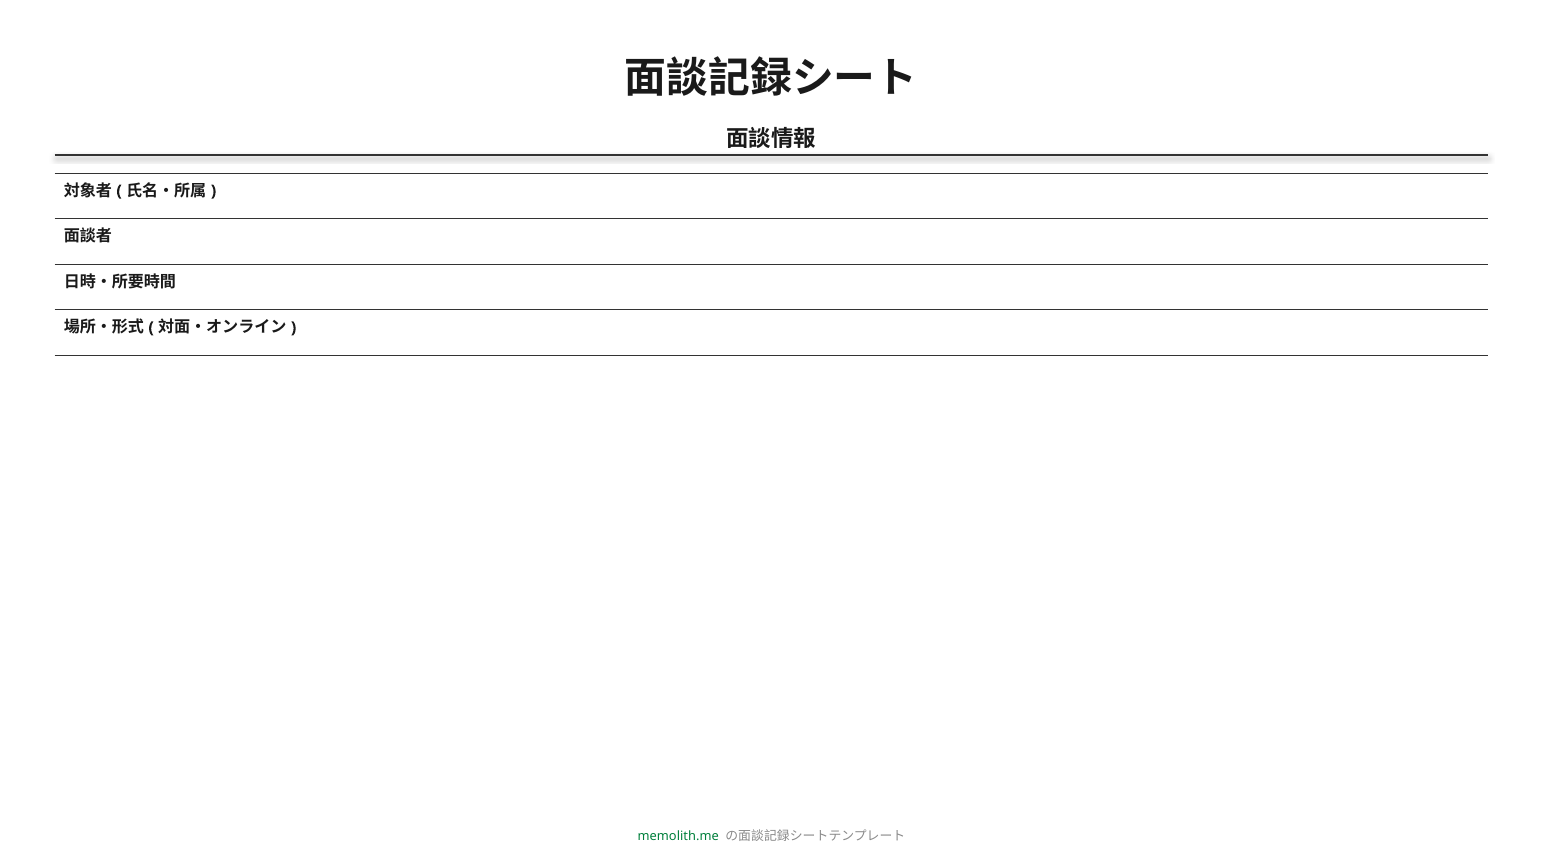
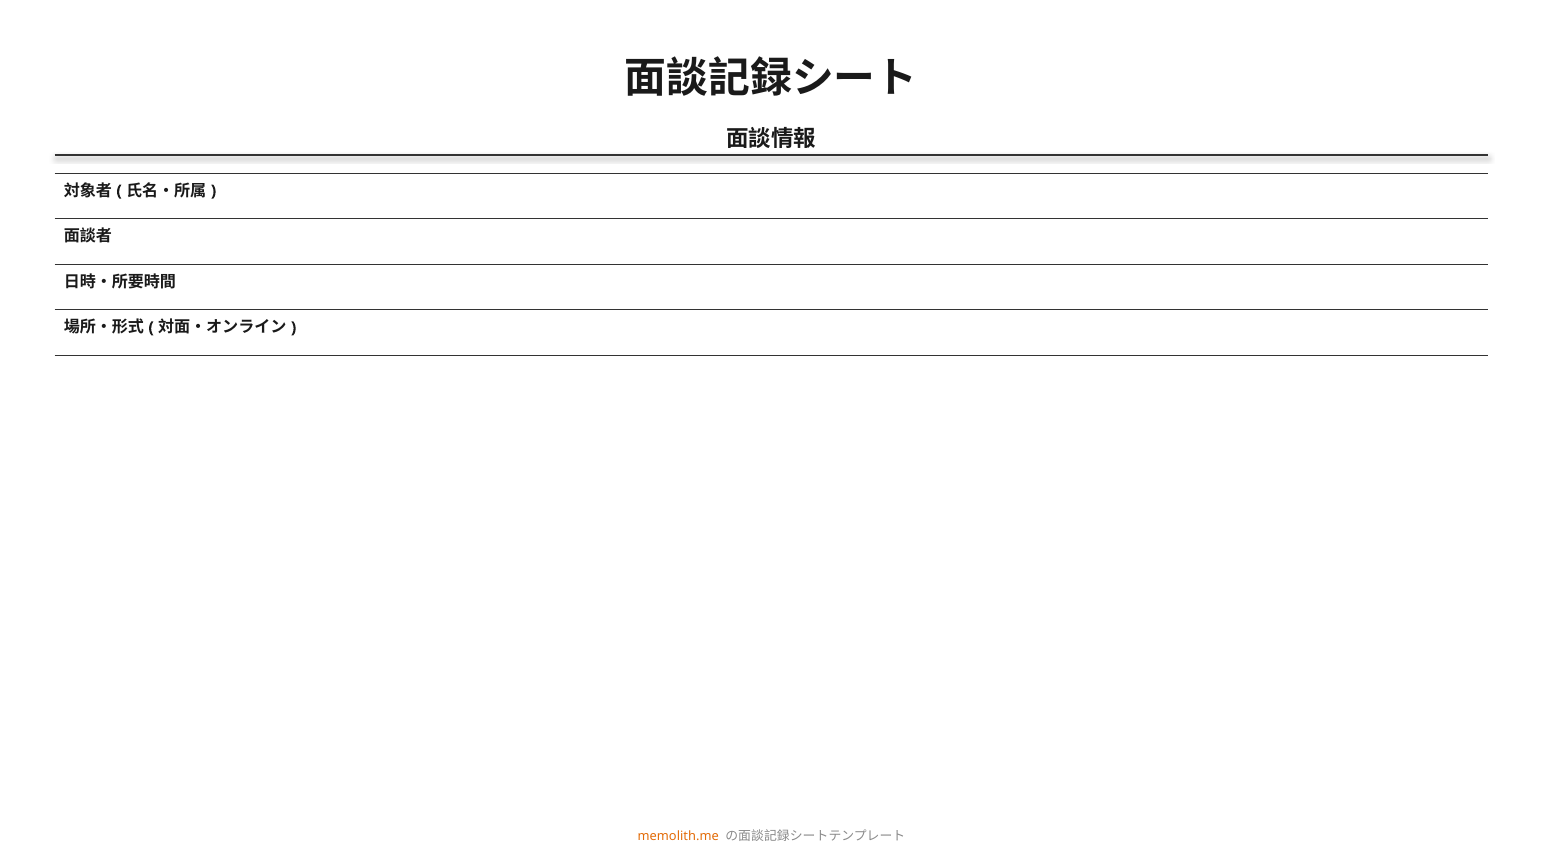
memolith.me colour: green -> orange
